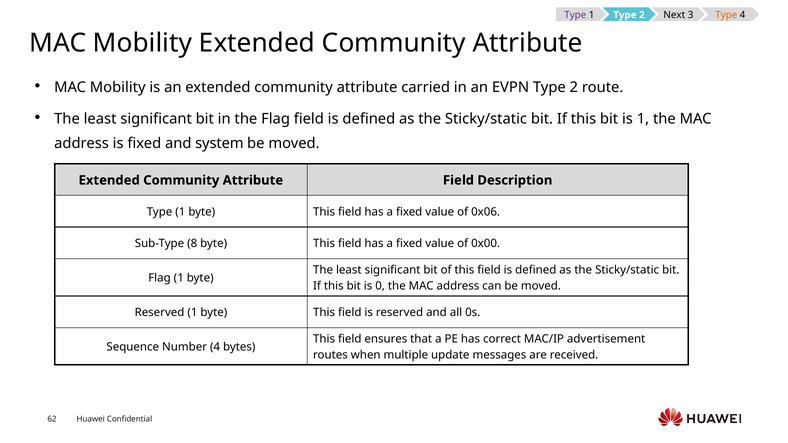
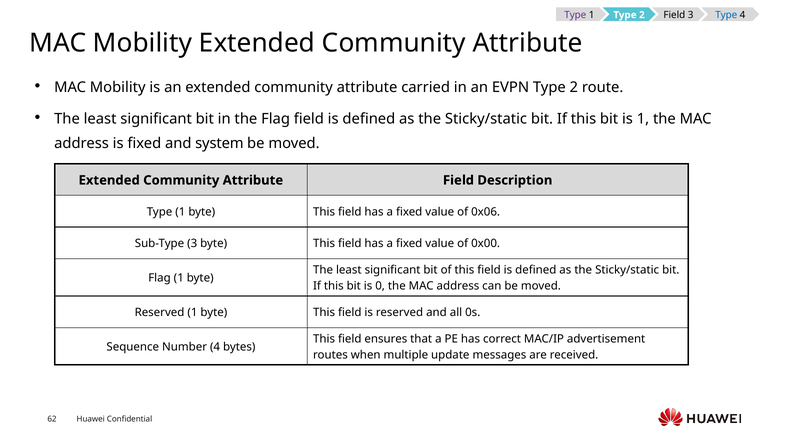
Next at (674, 15): Next -> Field
Type at (726, 15) colour: orange -> blue
Sub-Type 8: 8 -> 3
